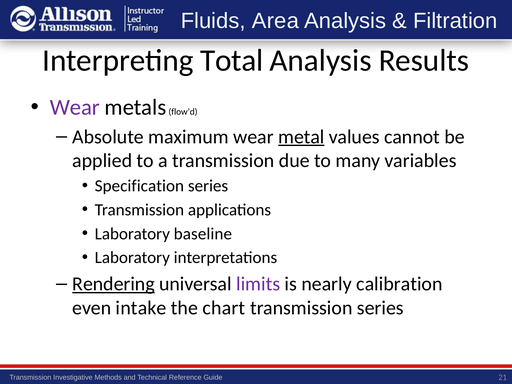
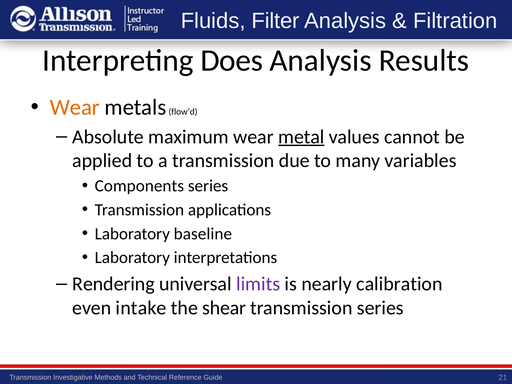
Area: Area -> Filter
Total: Total -> Does
Wear at (75, 107) colour: purple -> orange
Specification: Specification -> Components
Rendering underline: present -> none
chart: chart -> shear
